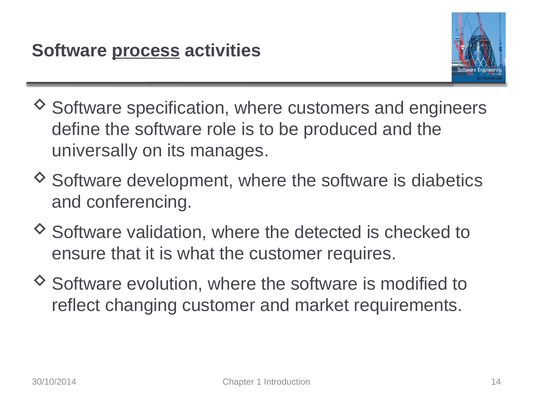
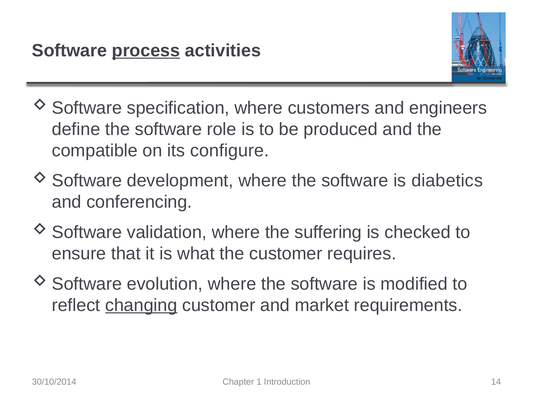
universally: universally -> compatible
manages: manages -> configure
detected: detected -> suffering
changing underline: none -> present
